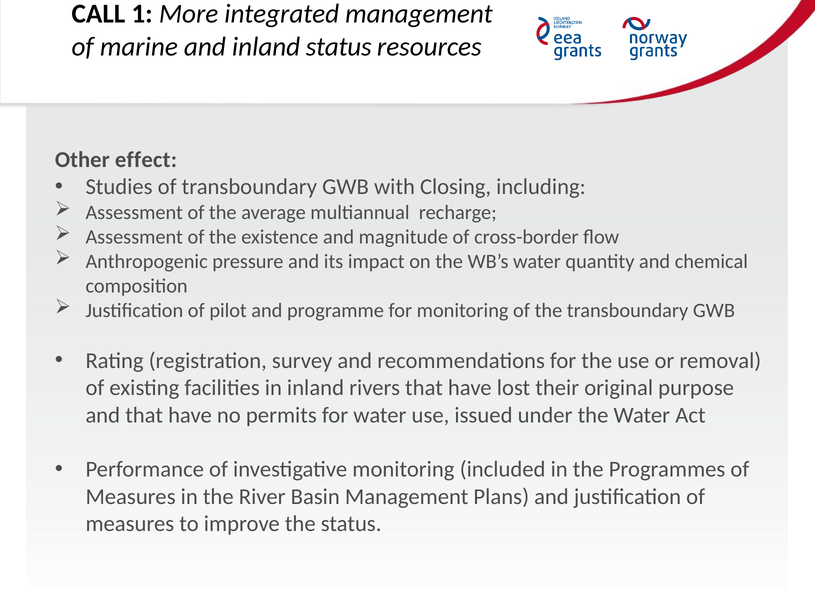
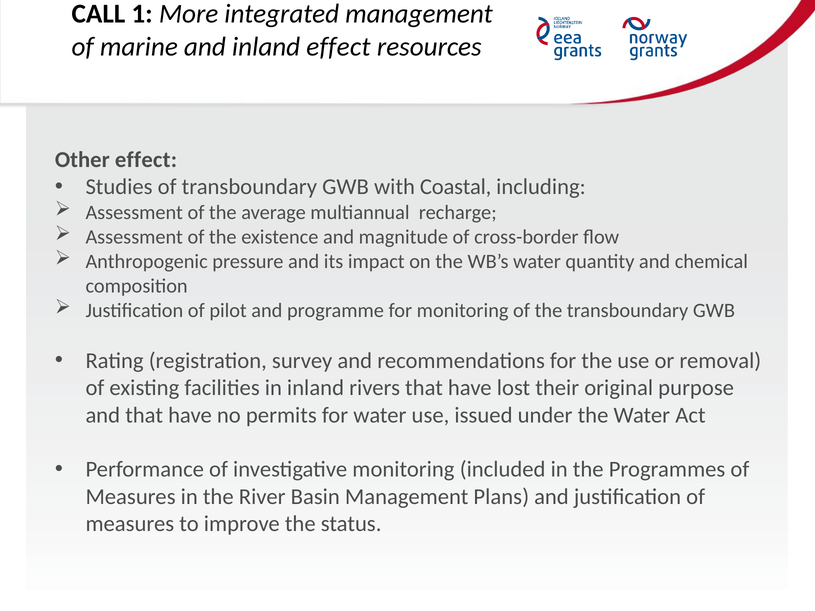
inland status: status -> effect
Closing: Closing -> Coastal
